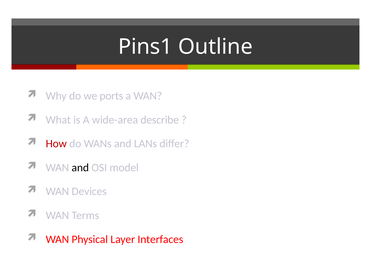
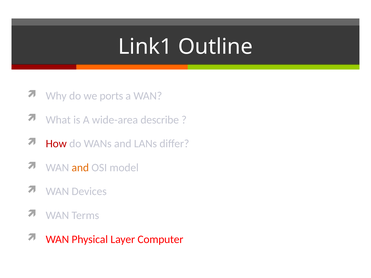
Pins1: Pins1 -> Link1
and at (80, 168) colour: black -> orange
Interfaces: Interfaces -> Computer
